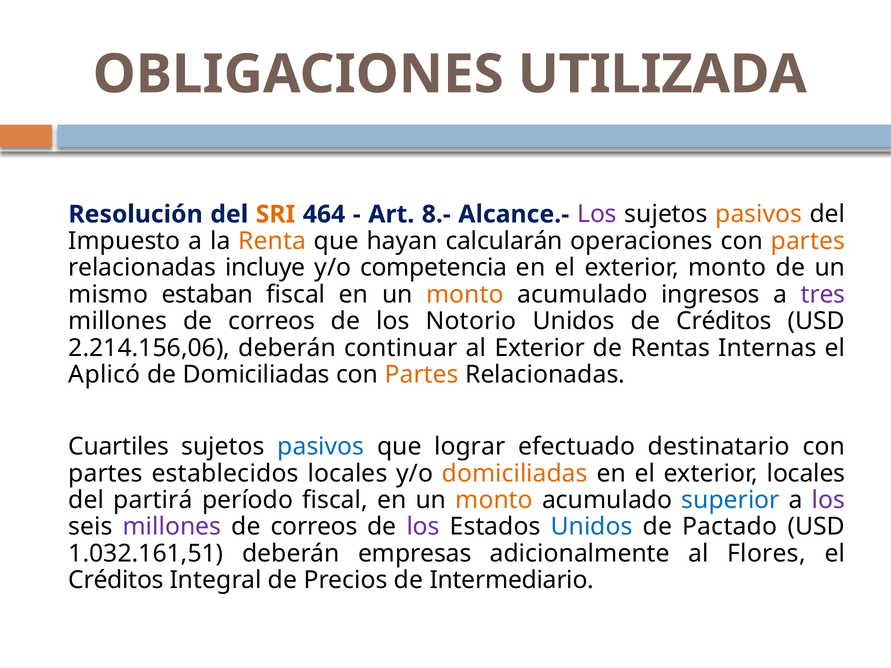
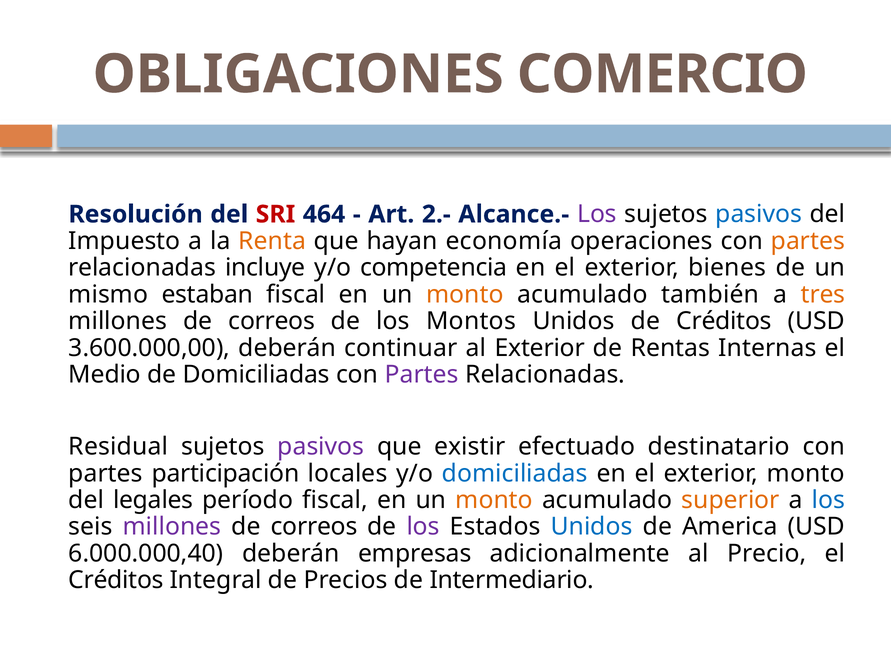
UTILIZADA: UTILIZADA -> COMERCIO
SRI colour: orange -> red
8.-: 8.- -> 2.-
pasivos at (759, 214) colour: orange -> blue
calcularán: calcularán -> economía
exterior monto: monto -> bienes
ingresos: ingresos -> también
tres colour: purple -> orange
Notorio: Notorio -> Montos
2.214.156,06: 2.214.156,06 -> 3.600.000,00
Aplicó: Aplicó -> Medio
Partes at (422, 375) colour: orange -> purple
Cuartiles: Cuartiles -> Residual
pasivos at (321, 447) colour: blue -> purple
lograr: lograr -> existir
establecidos: establecidos -> participación
domiciliadas at (515, 474) colour: orange -> blue
exterior locales: locales -> monto
partirá: partirá -> legales
superior colour: blue -> orange
los at (829, 500) colour: purple -> blue
Pactado: Pactado -> America
1.032.161,51: 1.032.161,51 -> 6.000.000,40
Flores: Flores -> Precio
